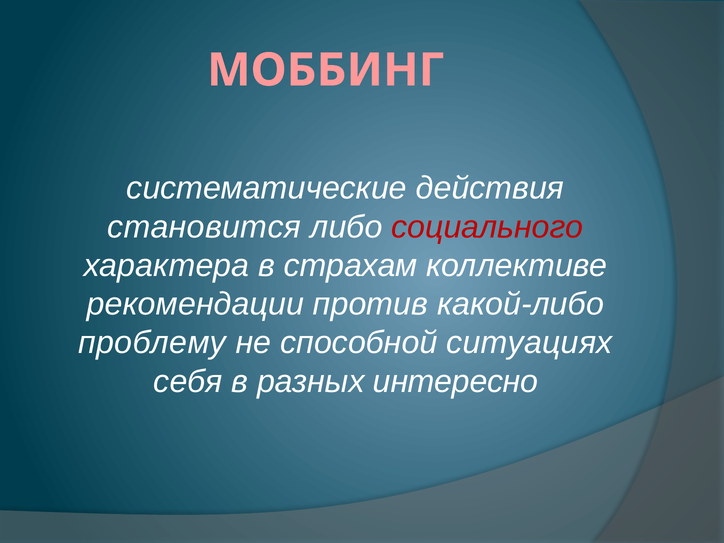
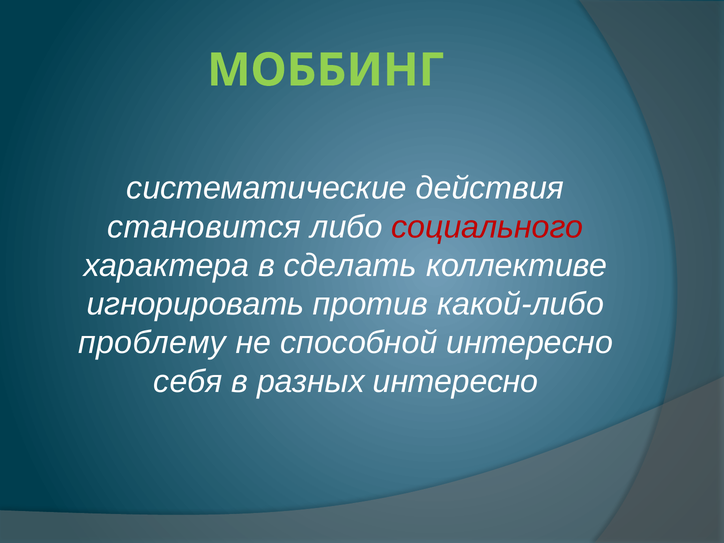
МОББИНГ colour: pink -> light green
страхам: страхам -> сделать
рекомендации: рекомендации -> игнорировать
способной ситуациях: ситуациях -> интересно
